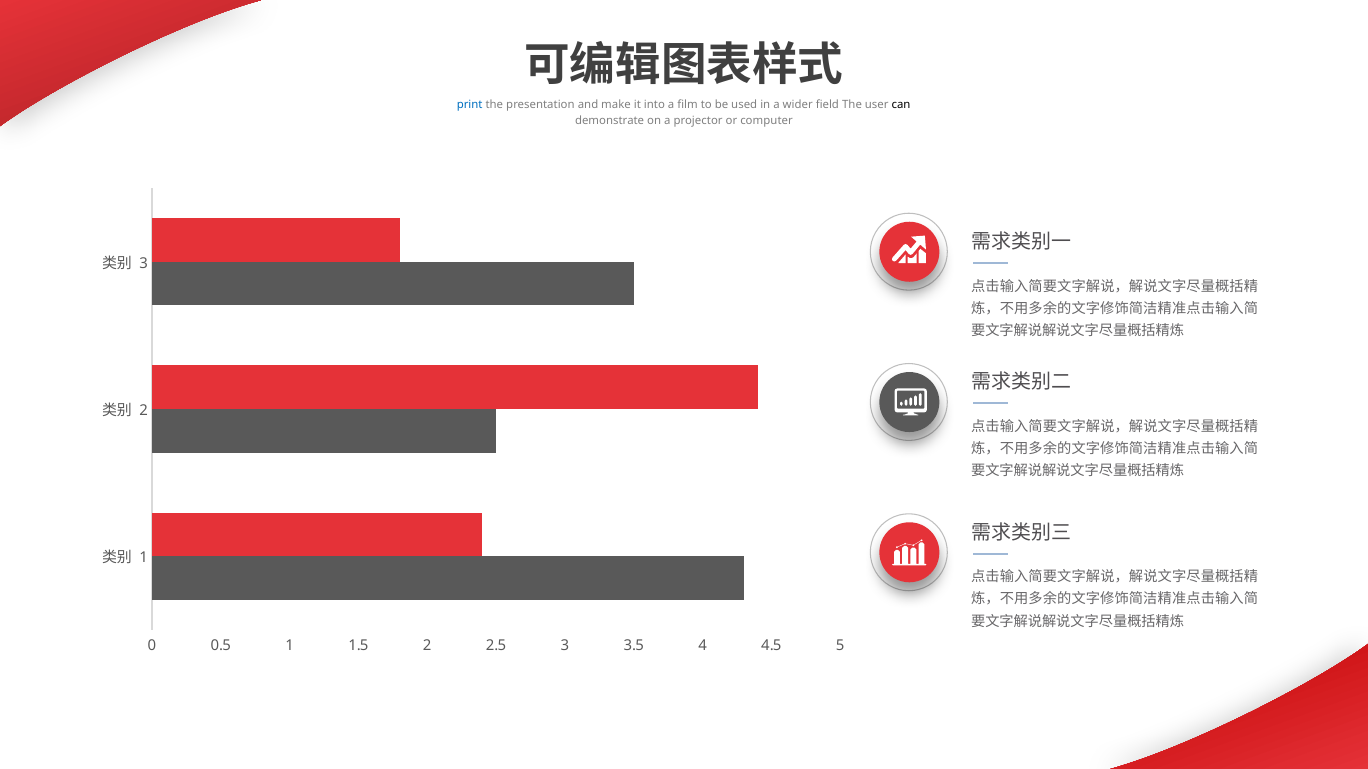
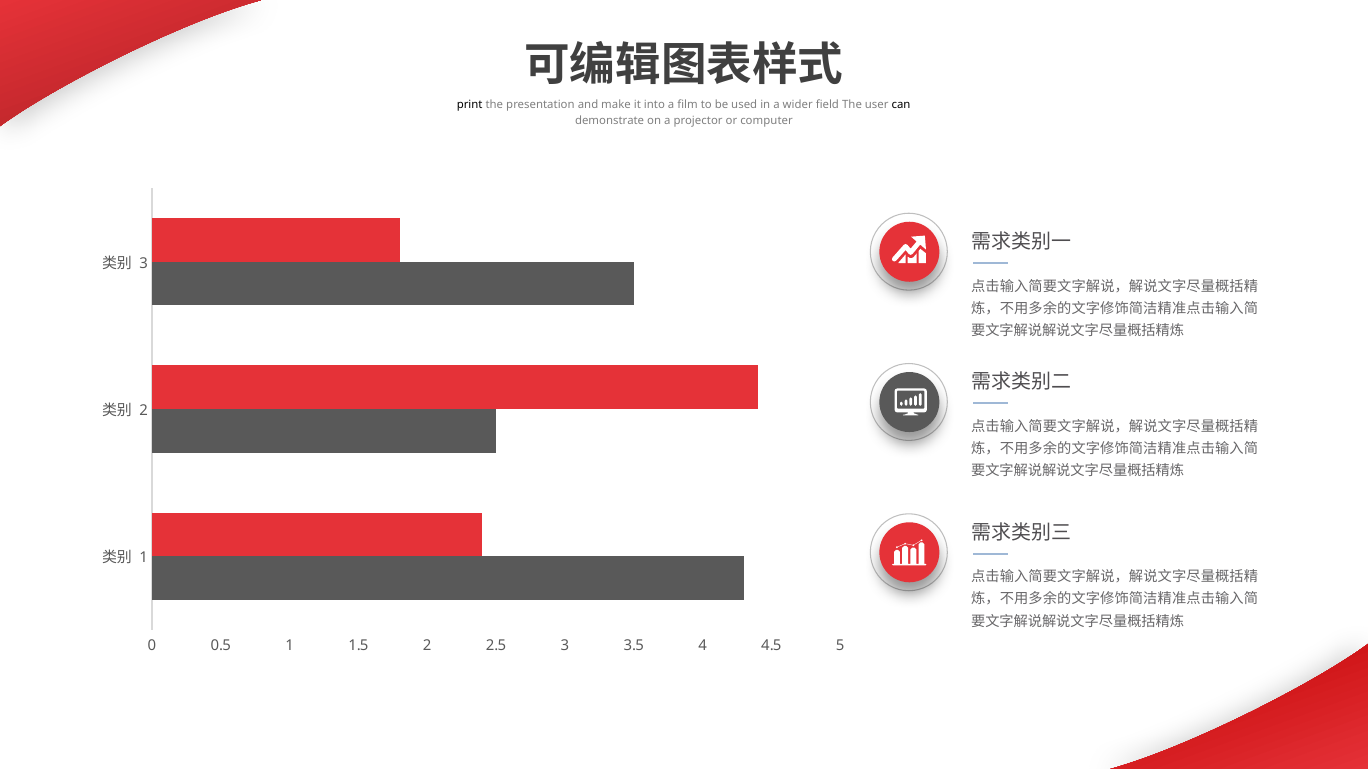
print colour: blue -> black
